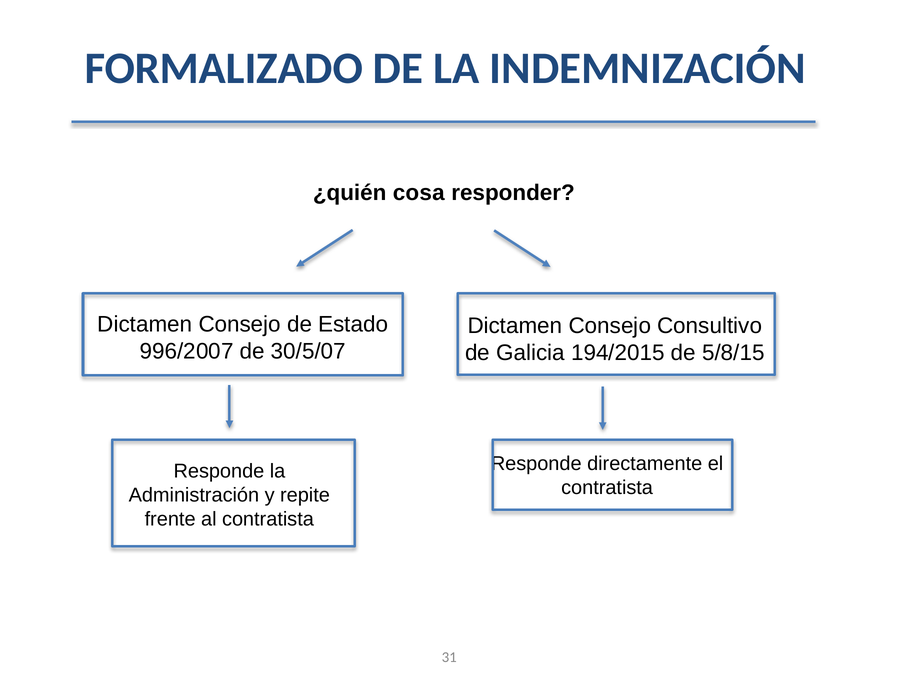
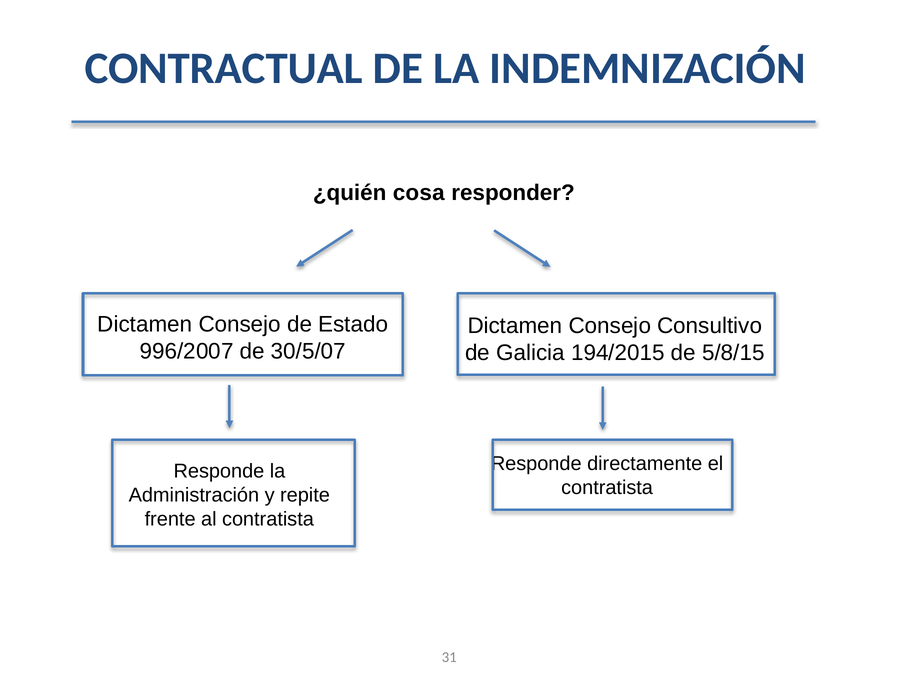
FORMALIZADO: FORMALIZADO -> CONTRACTUAL
